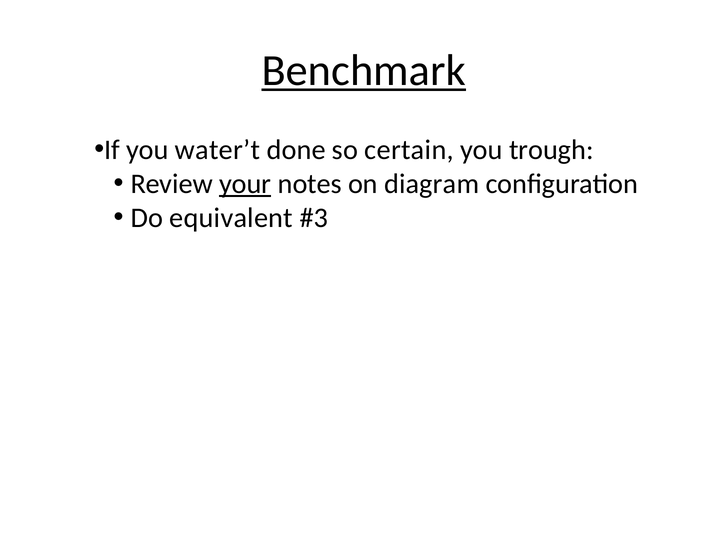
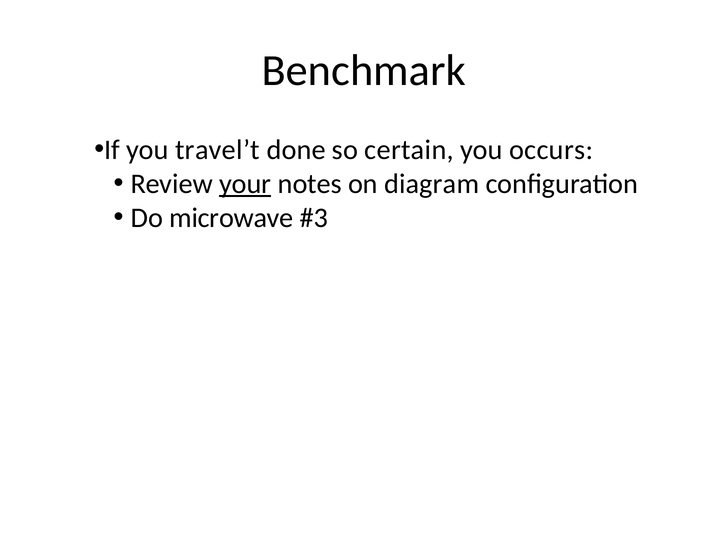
Benchmark underline: present -> none
water’t: water’t -> travel’t
trough: trough -> occurs
equivalent: equivalent -> microwave
